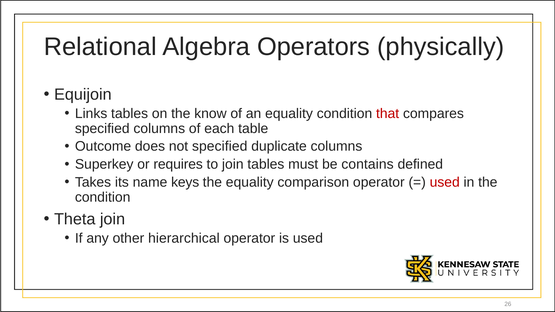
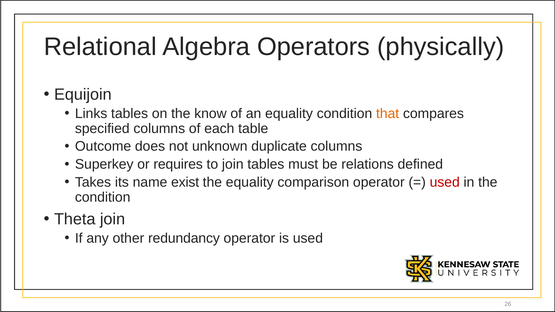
that colour: red -> orange
not specified: specified -> unknown
contains: contains -> relations
keys: keys -> exist
hierarchical: hierarchical -> redundancy
